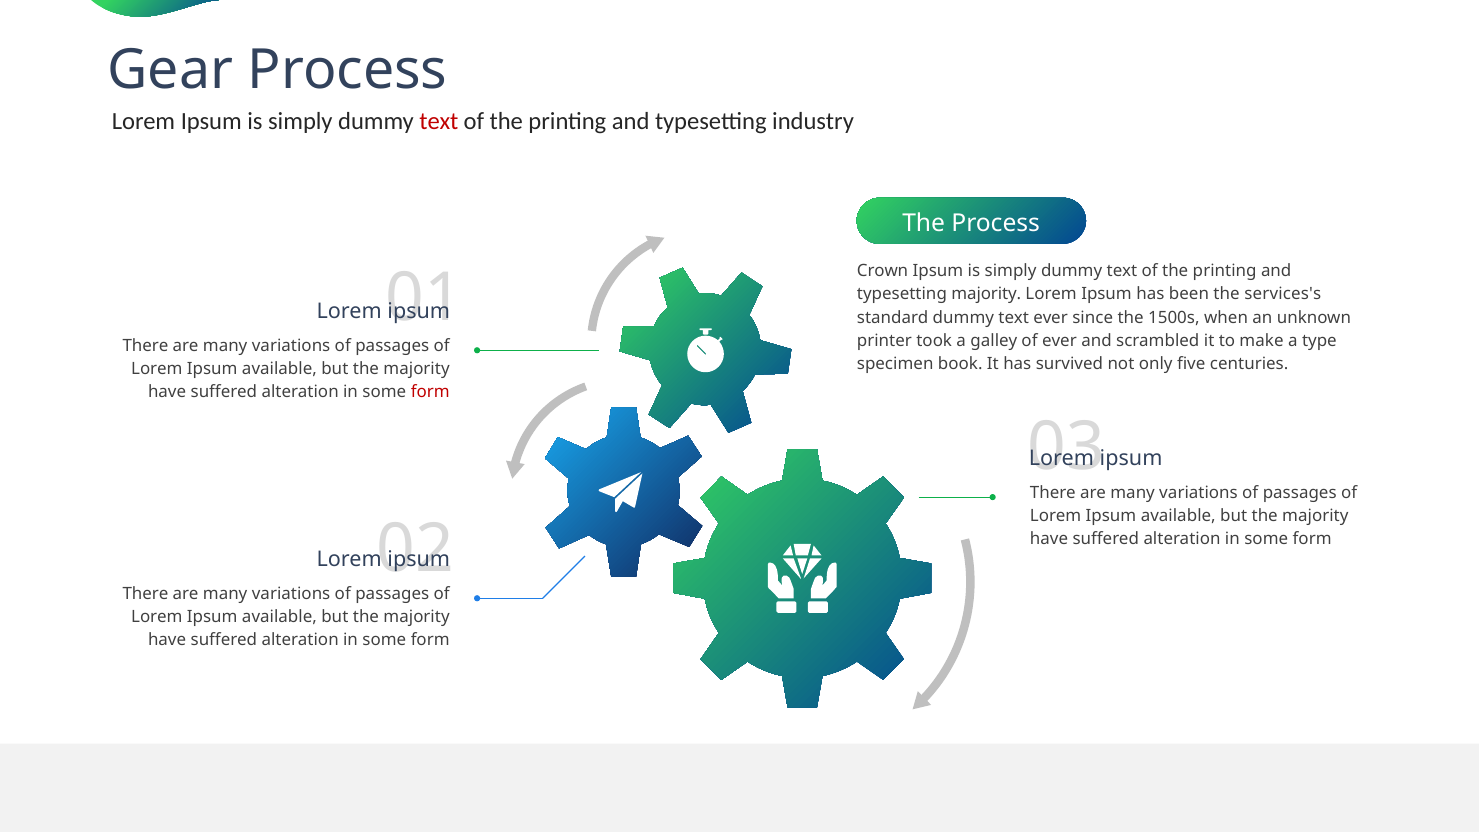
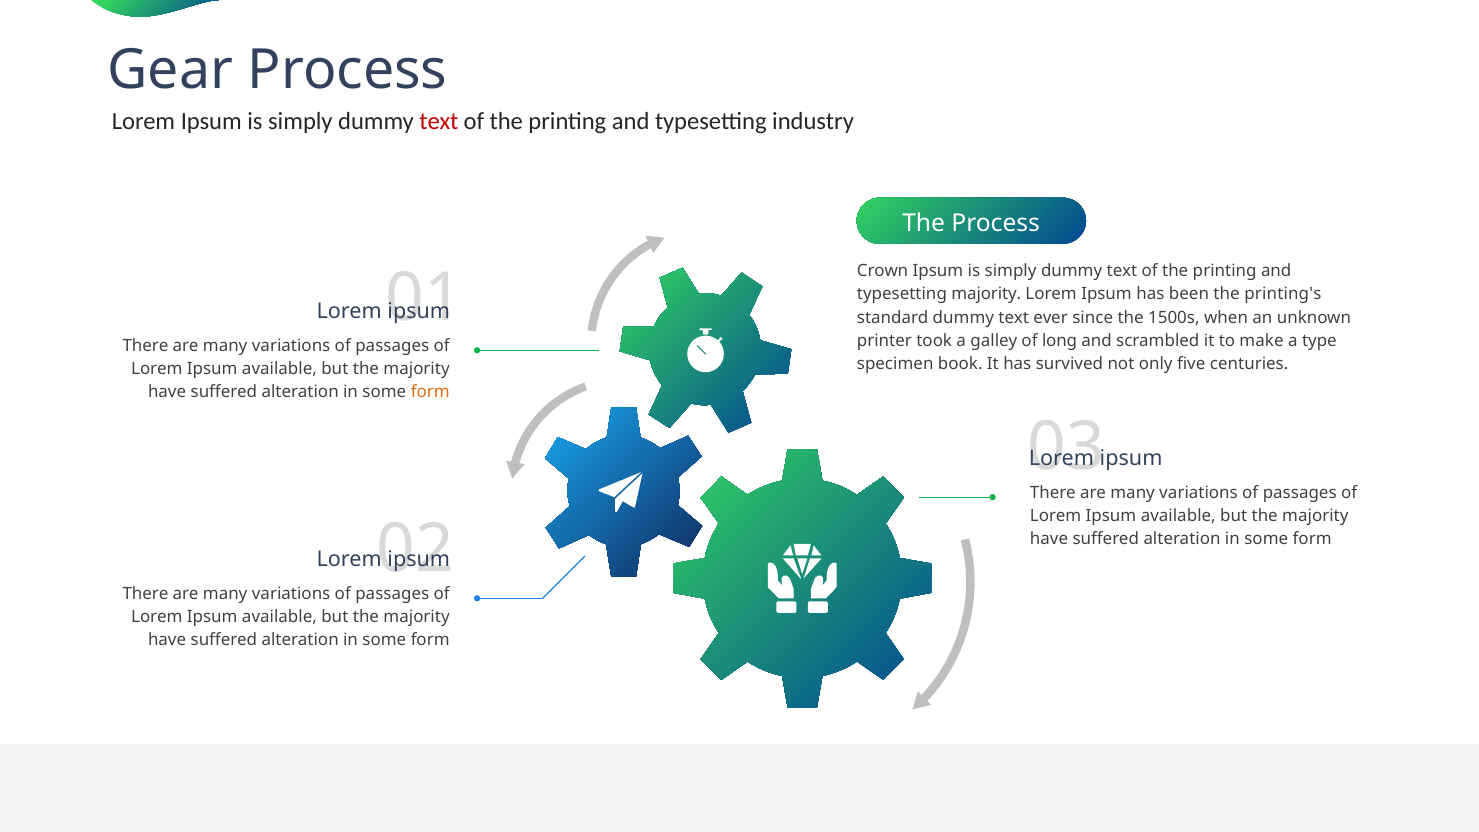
services's: services's -> printing's
of ever: ever -> long
form at (430, 392) colour: red -> orange
